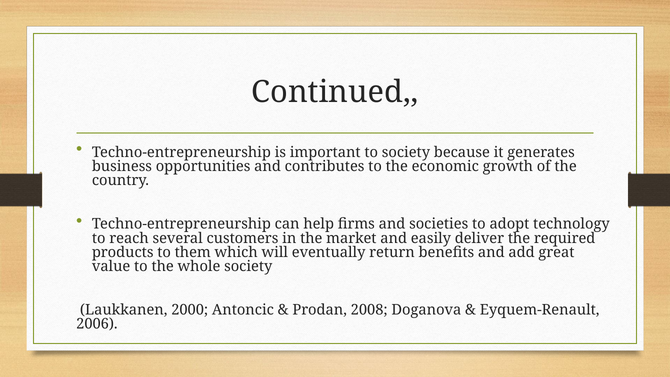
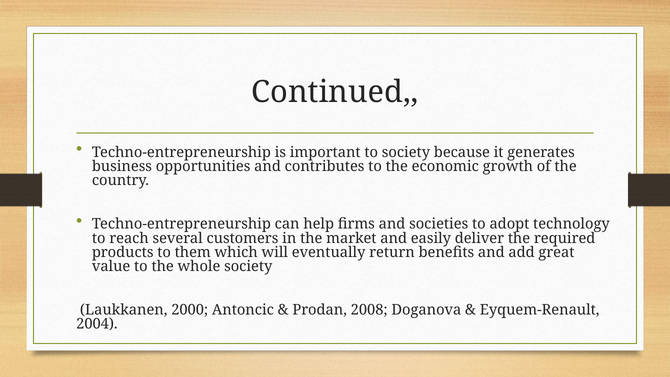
2006: 2006 -> 2004
